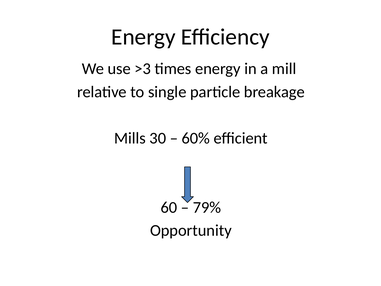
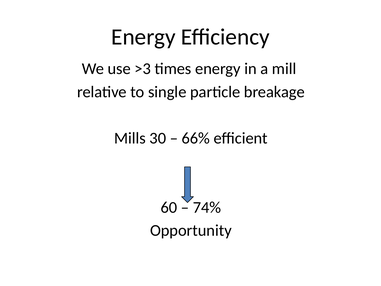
60%: 60% -> 66%
79%: 79% -> 74%
